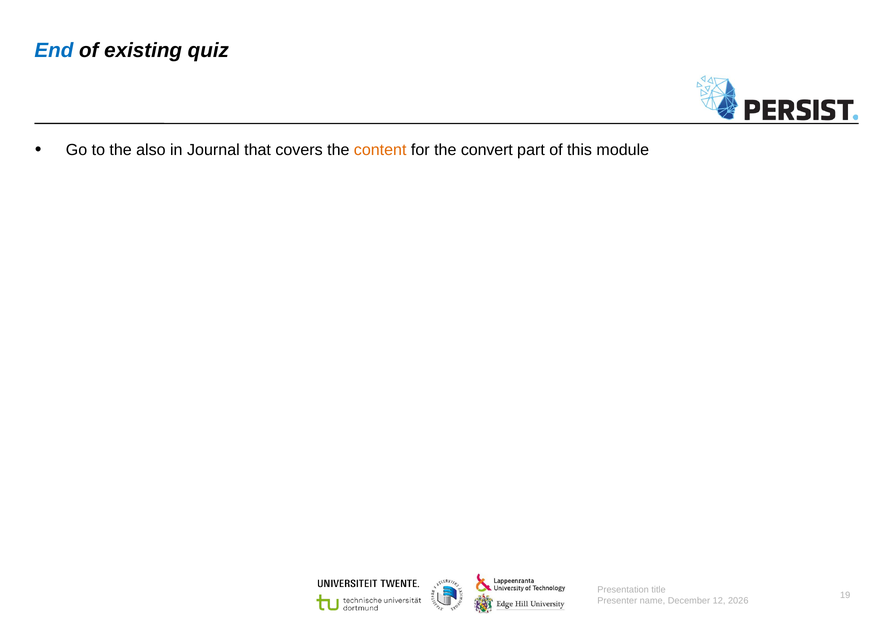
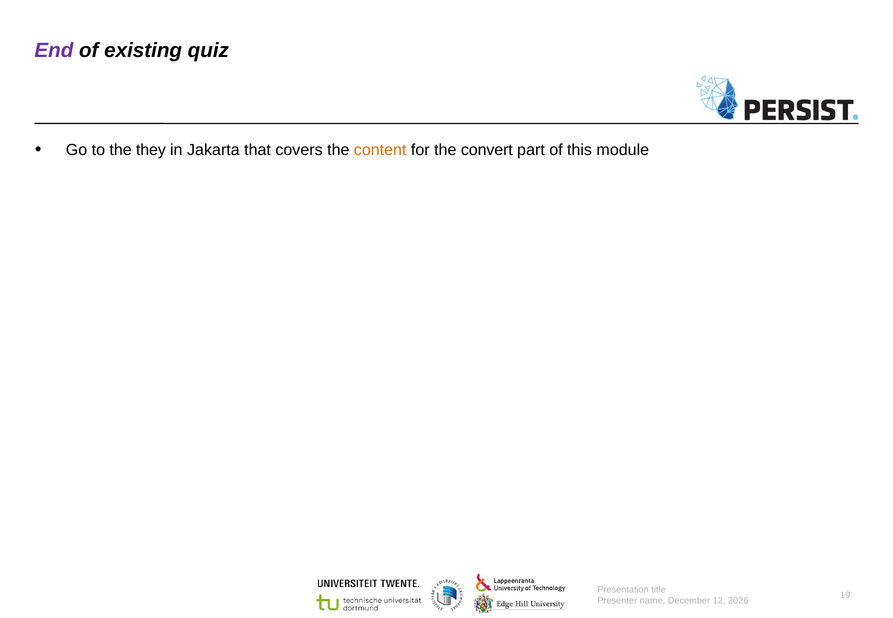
End colour: blue -> purple
also: also -> they
Journal: Journal -> Jakarta
